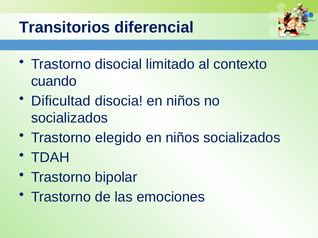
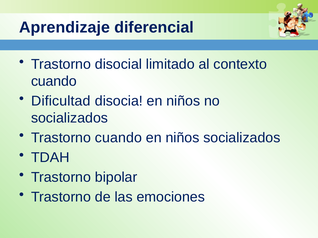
Transitorios: Transitorios -> Aprendizaje
Trastorno elegido: elegido -> cuando
